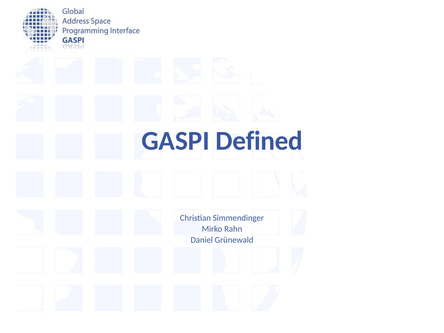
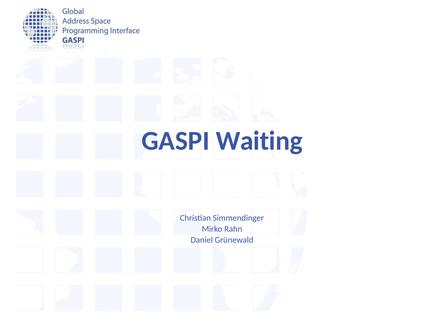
Defined: Defined -> Waiting
